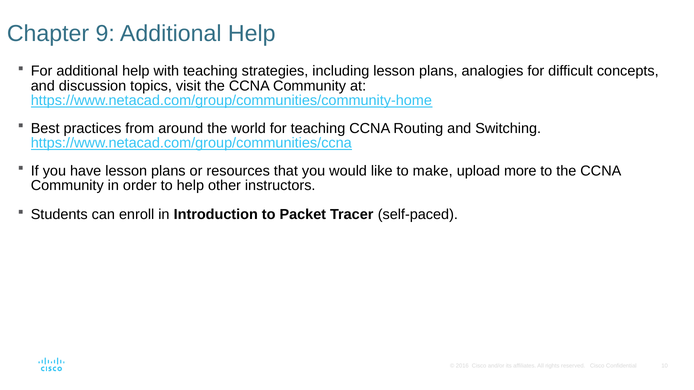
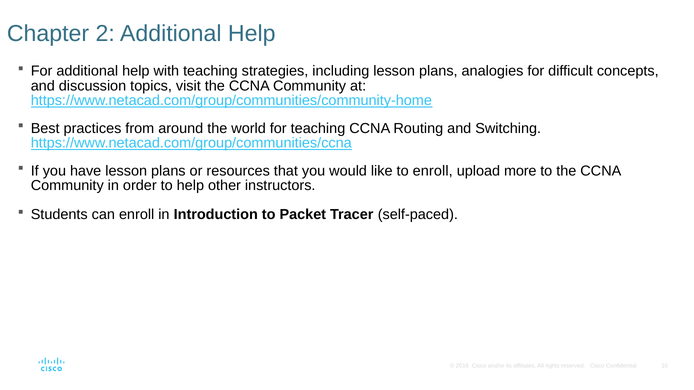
9: 9 -> 2
to make: make -> enroll
